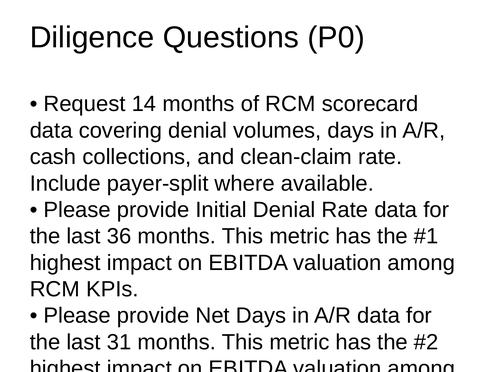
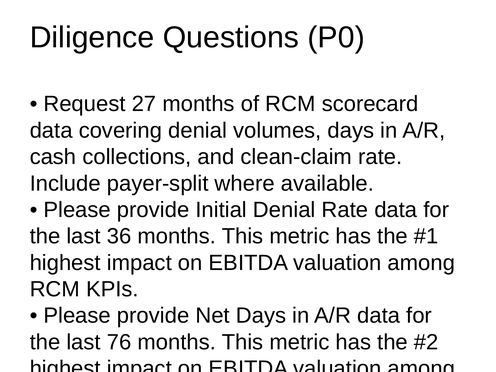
14: 14 -> 27
31: 31 -> 76
